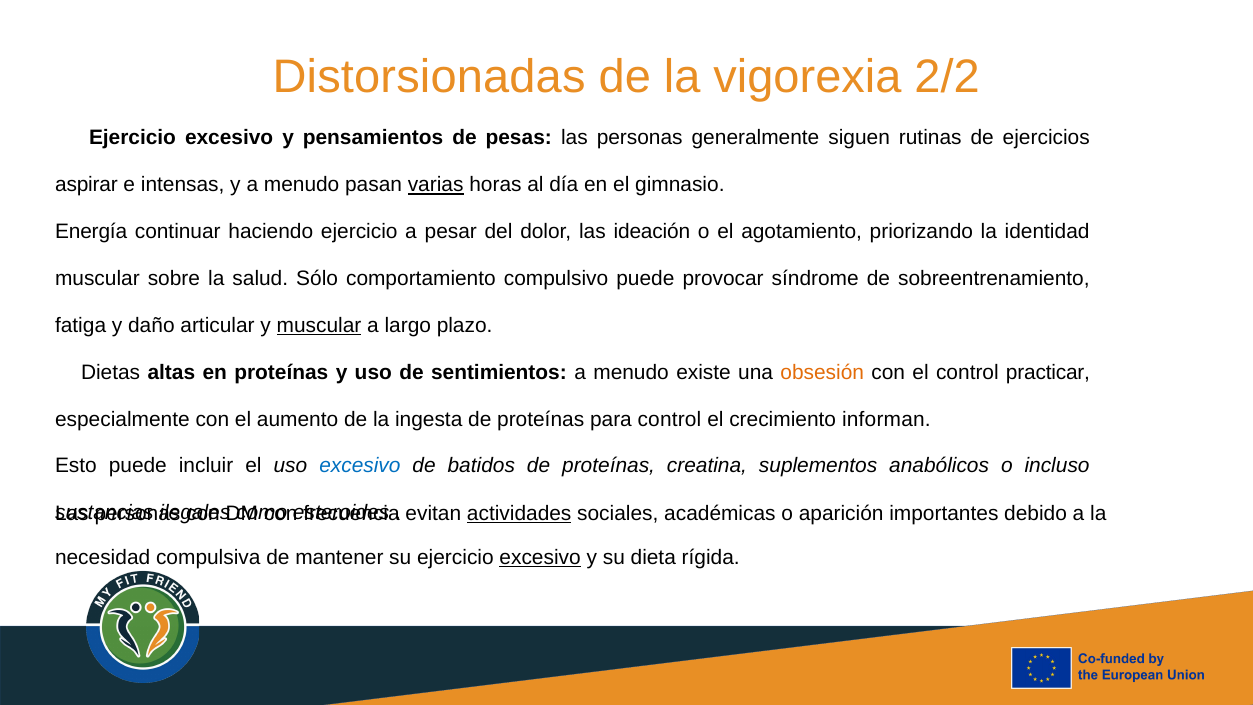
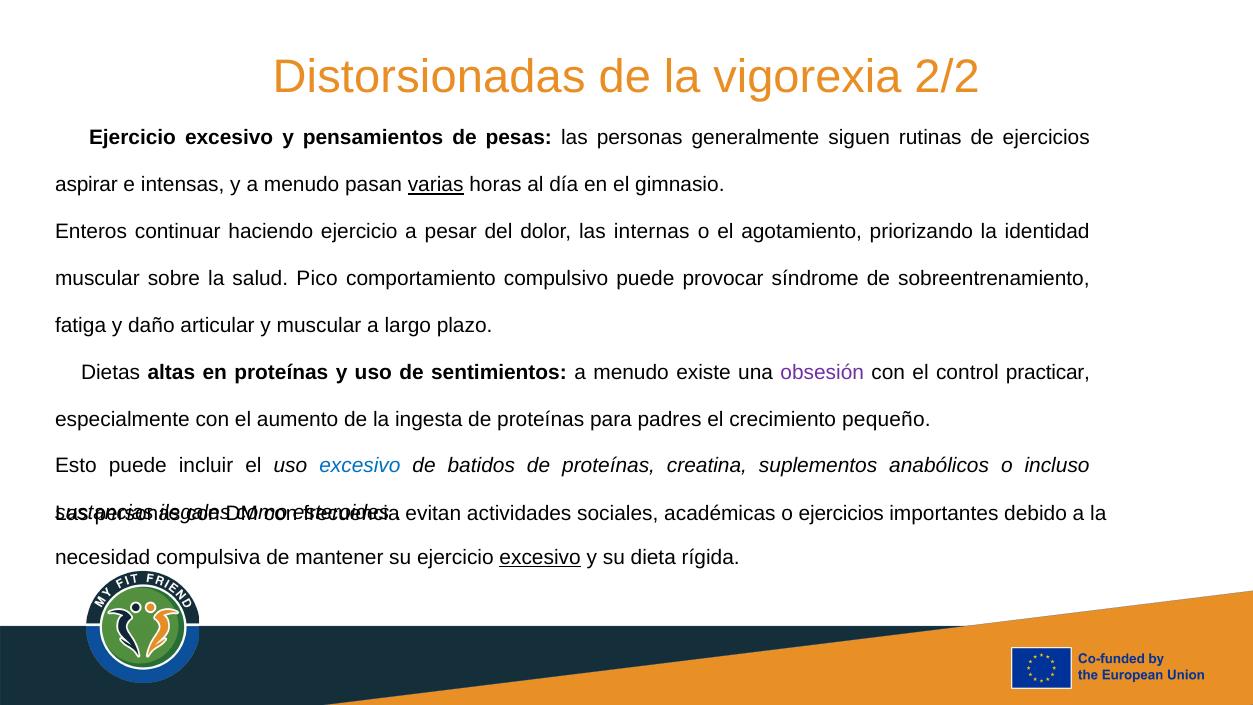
Energía: Energía -> Enteros
ideación: ideación -> internas
Sólo: Sólo -> Pico
muscular at (319, 325) underline: present -> none
obsesión colour: orange -> purple
para control: control -> padres
informan: informan -> pequeño
actividades underline: present -> none
o aparición: aparición -> ejercicios
